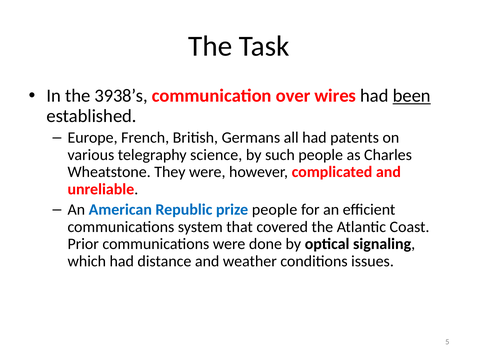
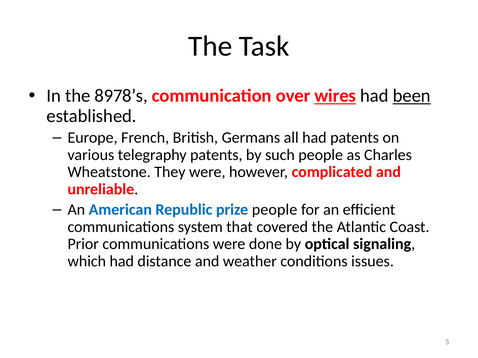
3938’s: 3938’s -> 8978’s
wires underline: none -> present
telegraphy science: science -> patents
